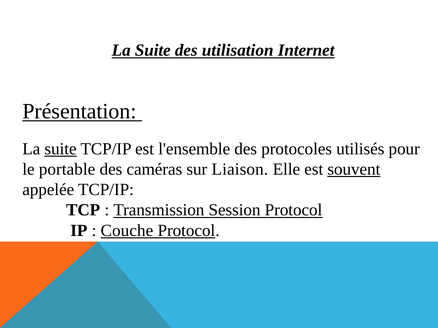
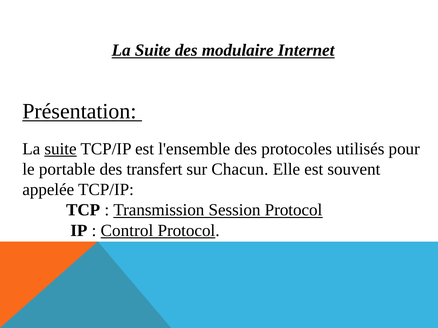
utilisation: utilisation -> modulaire
caméras: caméras -> transfert
Liaison: Liaison -> Chacun
souvent underline: present -> none
Couche: Couche -> Control
